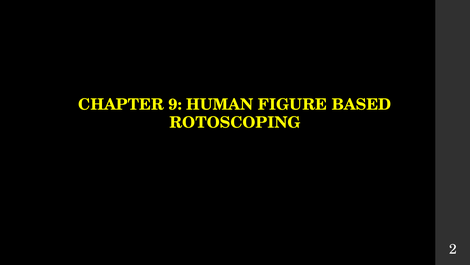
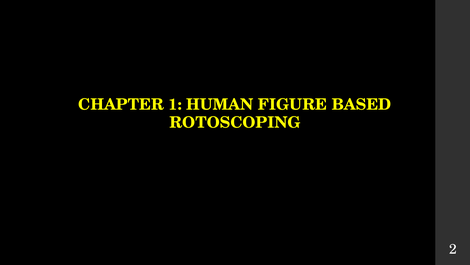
9: 9 -> 1
